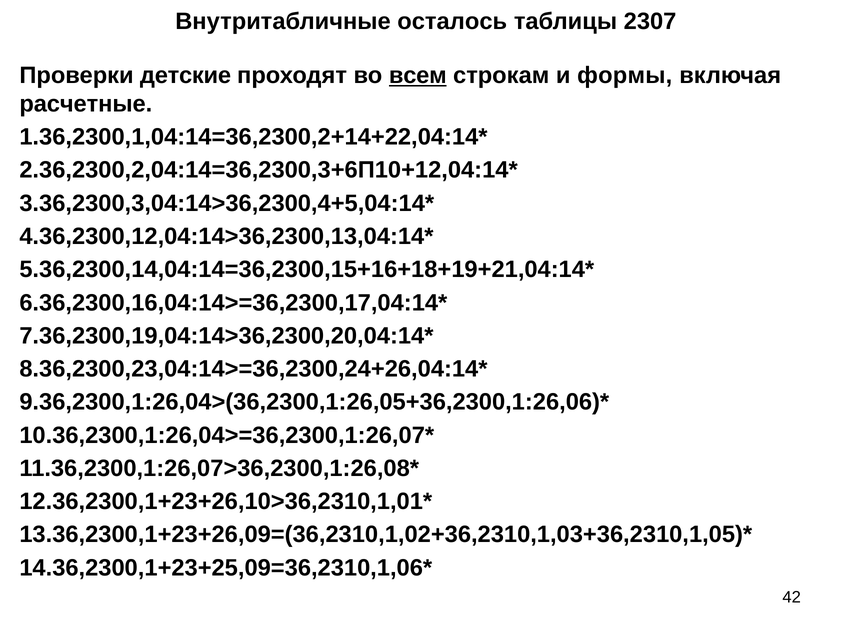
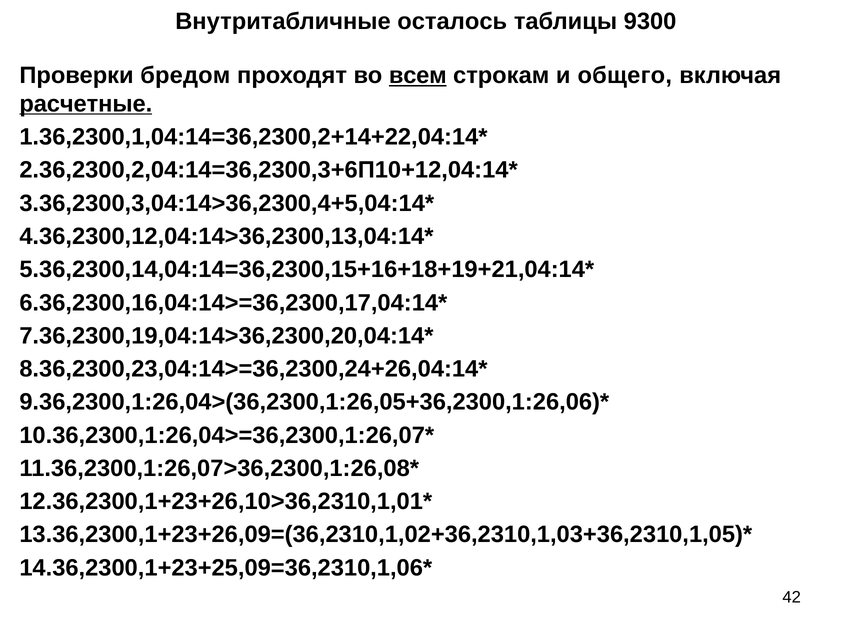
2307: 2307 -> 9300
детские: детские -> бредом
формы: формы -> общего
расчетные underline: none -> present
